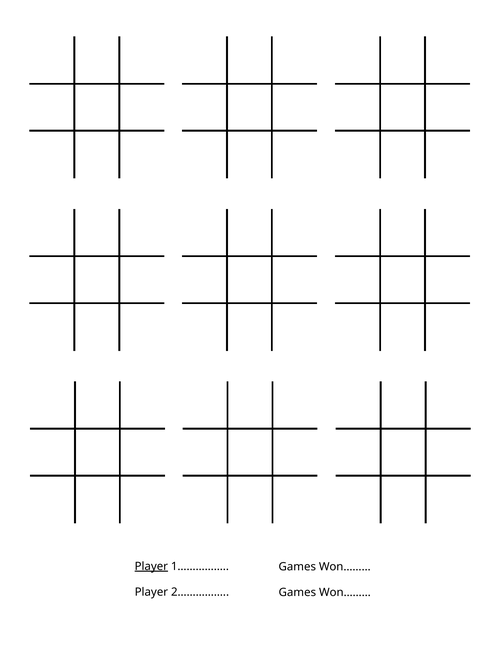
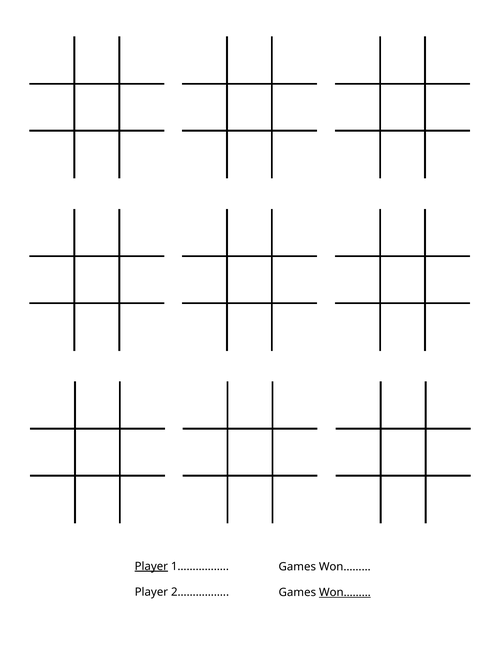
Won……… at (345, 592) underline: none -> present
